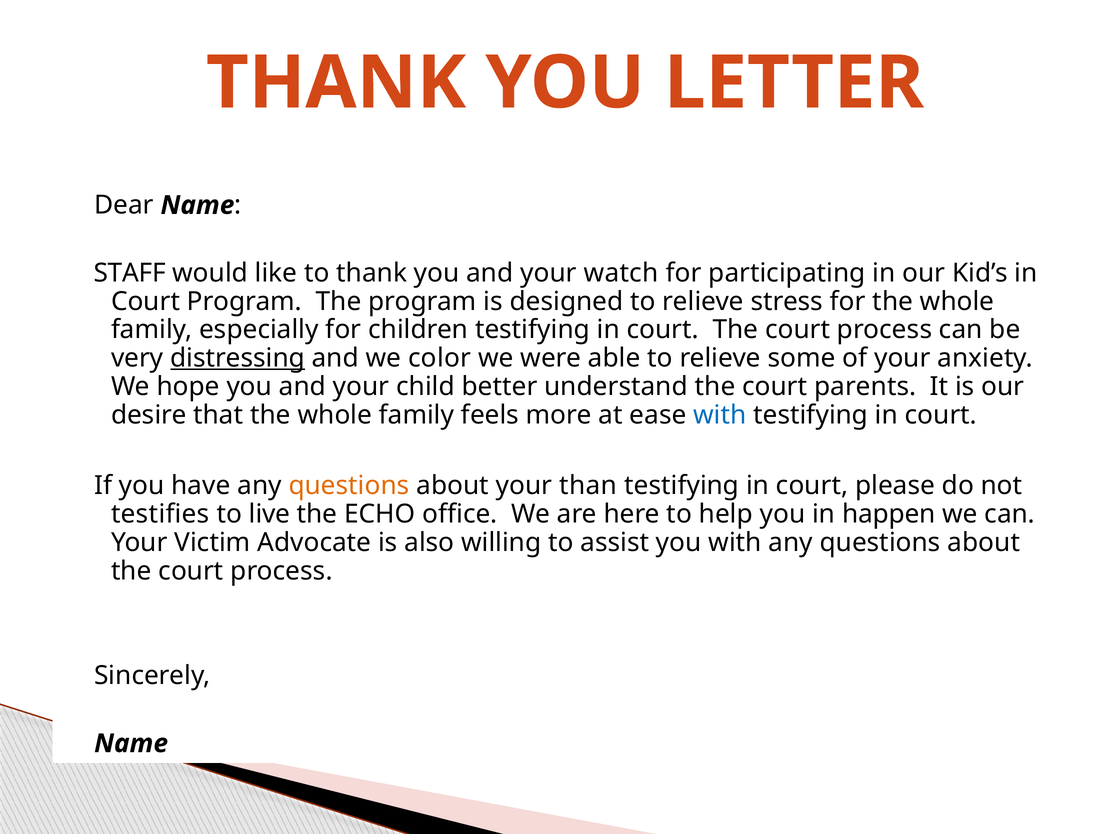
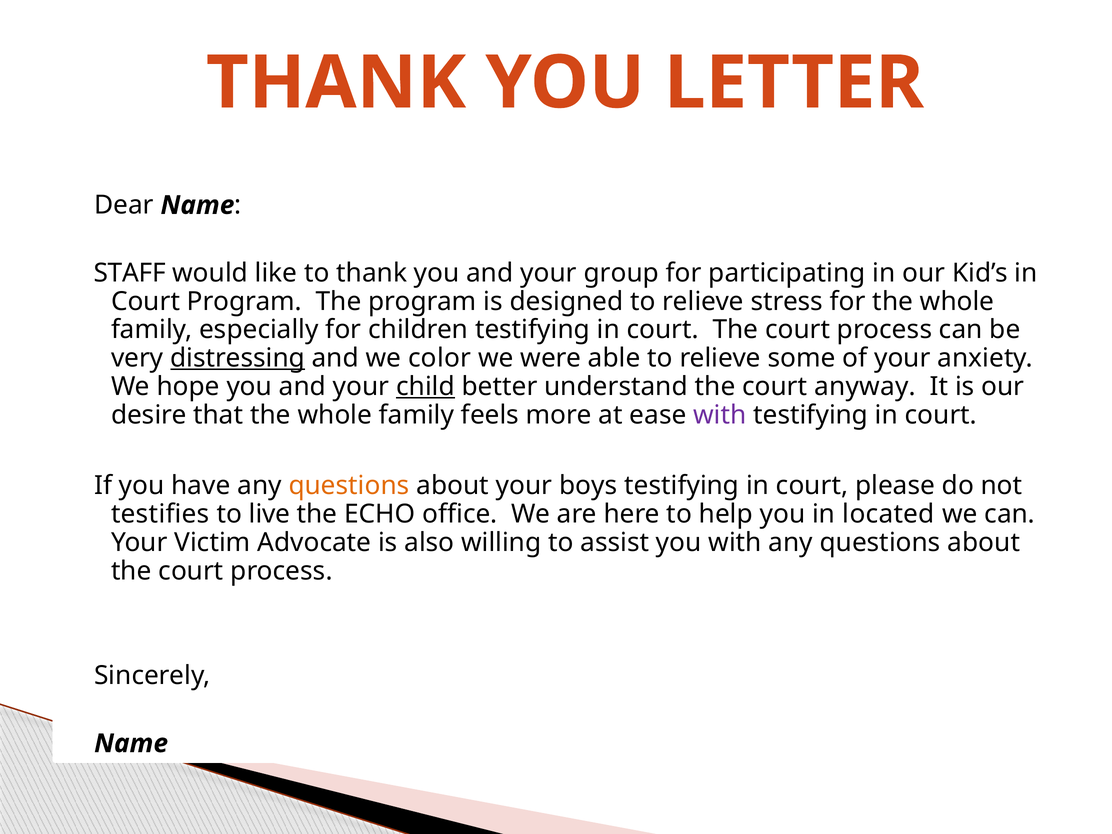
watch: watch -> group
child underline: none -> present
parents: parents -> anyway
with at (720, 415) colour: blue -> purple
than: than -> boys
happen: happen -> located
